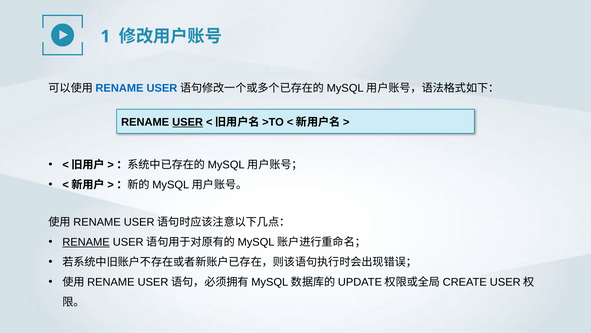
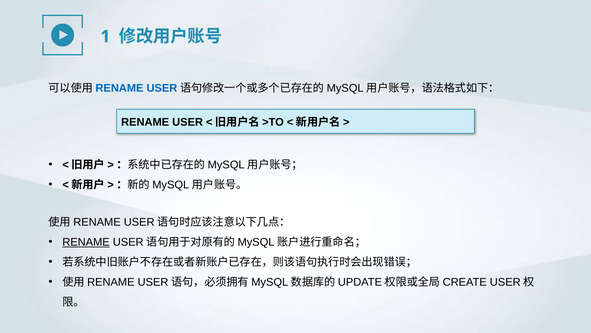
USER underline: present -> none
